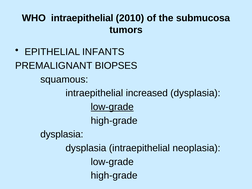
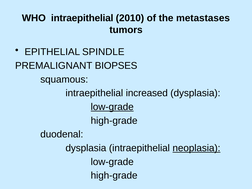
submucosa: submucosa -> metastases
INFANTS: INFANTS -> SPINDLE
dysplasia at (62, 134): dysplasia -> duodenal
neoplasia underline: none -> present
